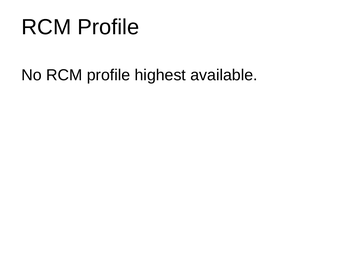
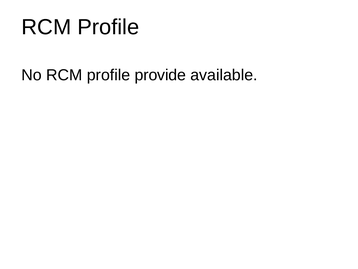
highest: highest -> provide
